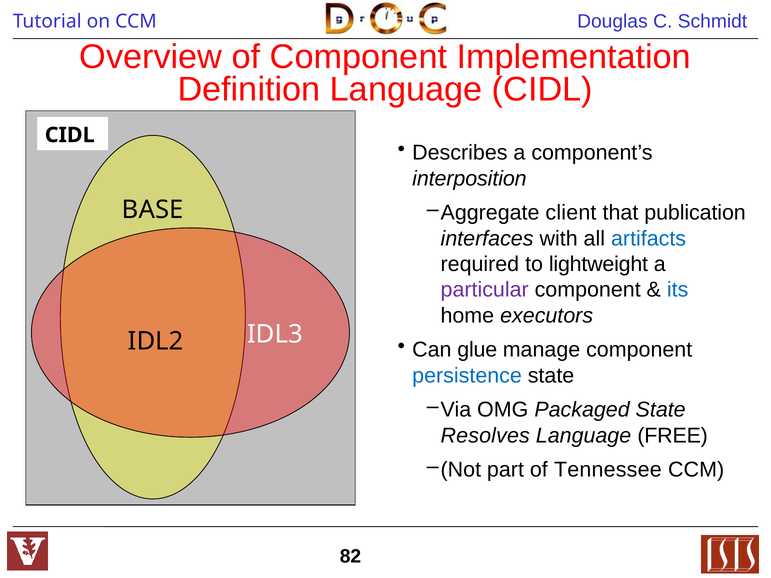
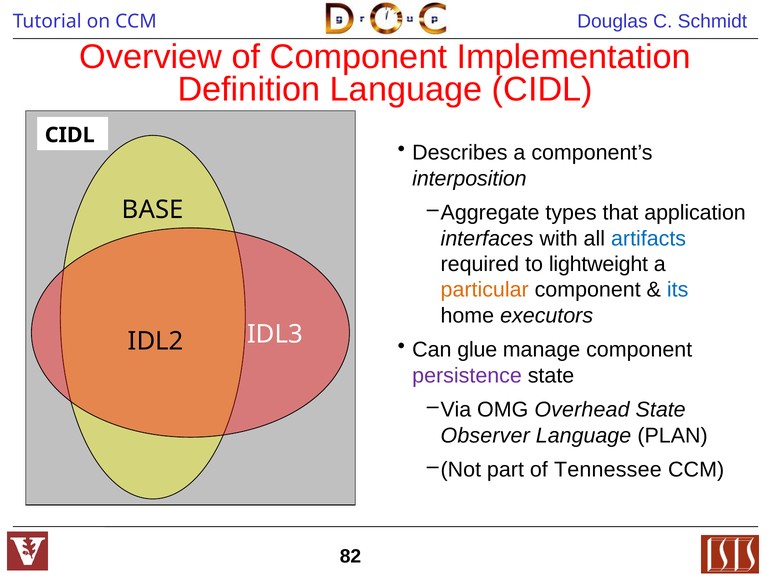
client: client -> types
publication: publication -> application
particular colour: purple -> orange
persistence colour: blue -> purple
Packaged: Packaged -> Overhead
Resolves: Resolves -> Observer
FREE: FREE -> PLAN
